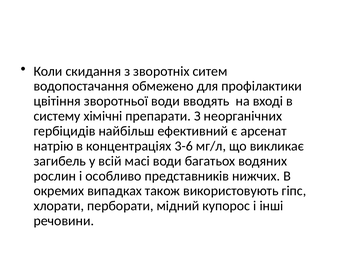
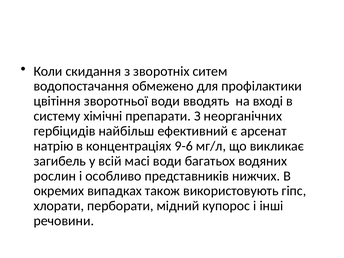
3-6: 3-6 -> 9-6
